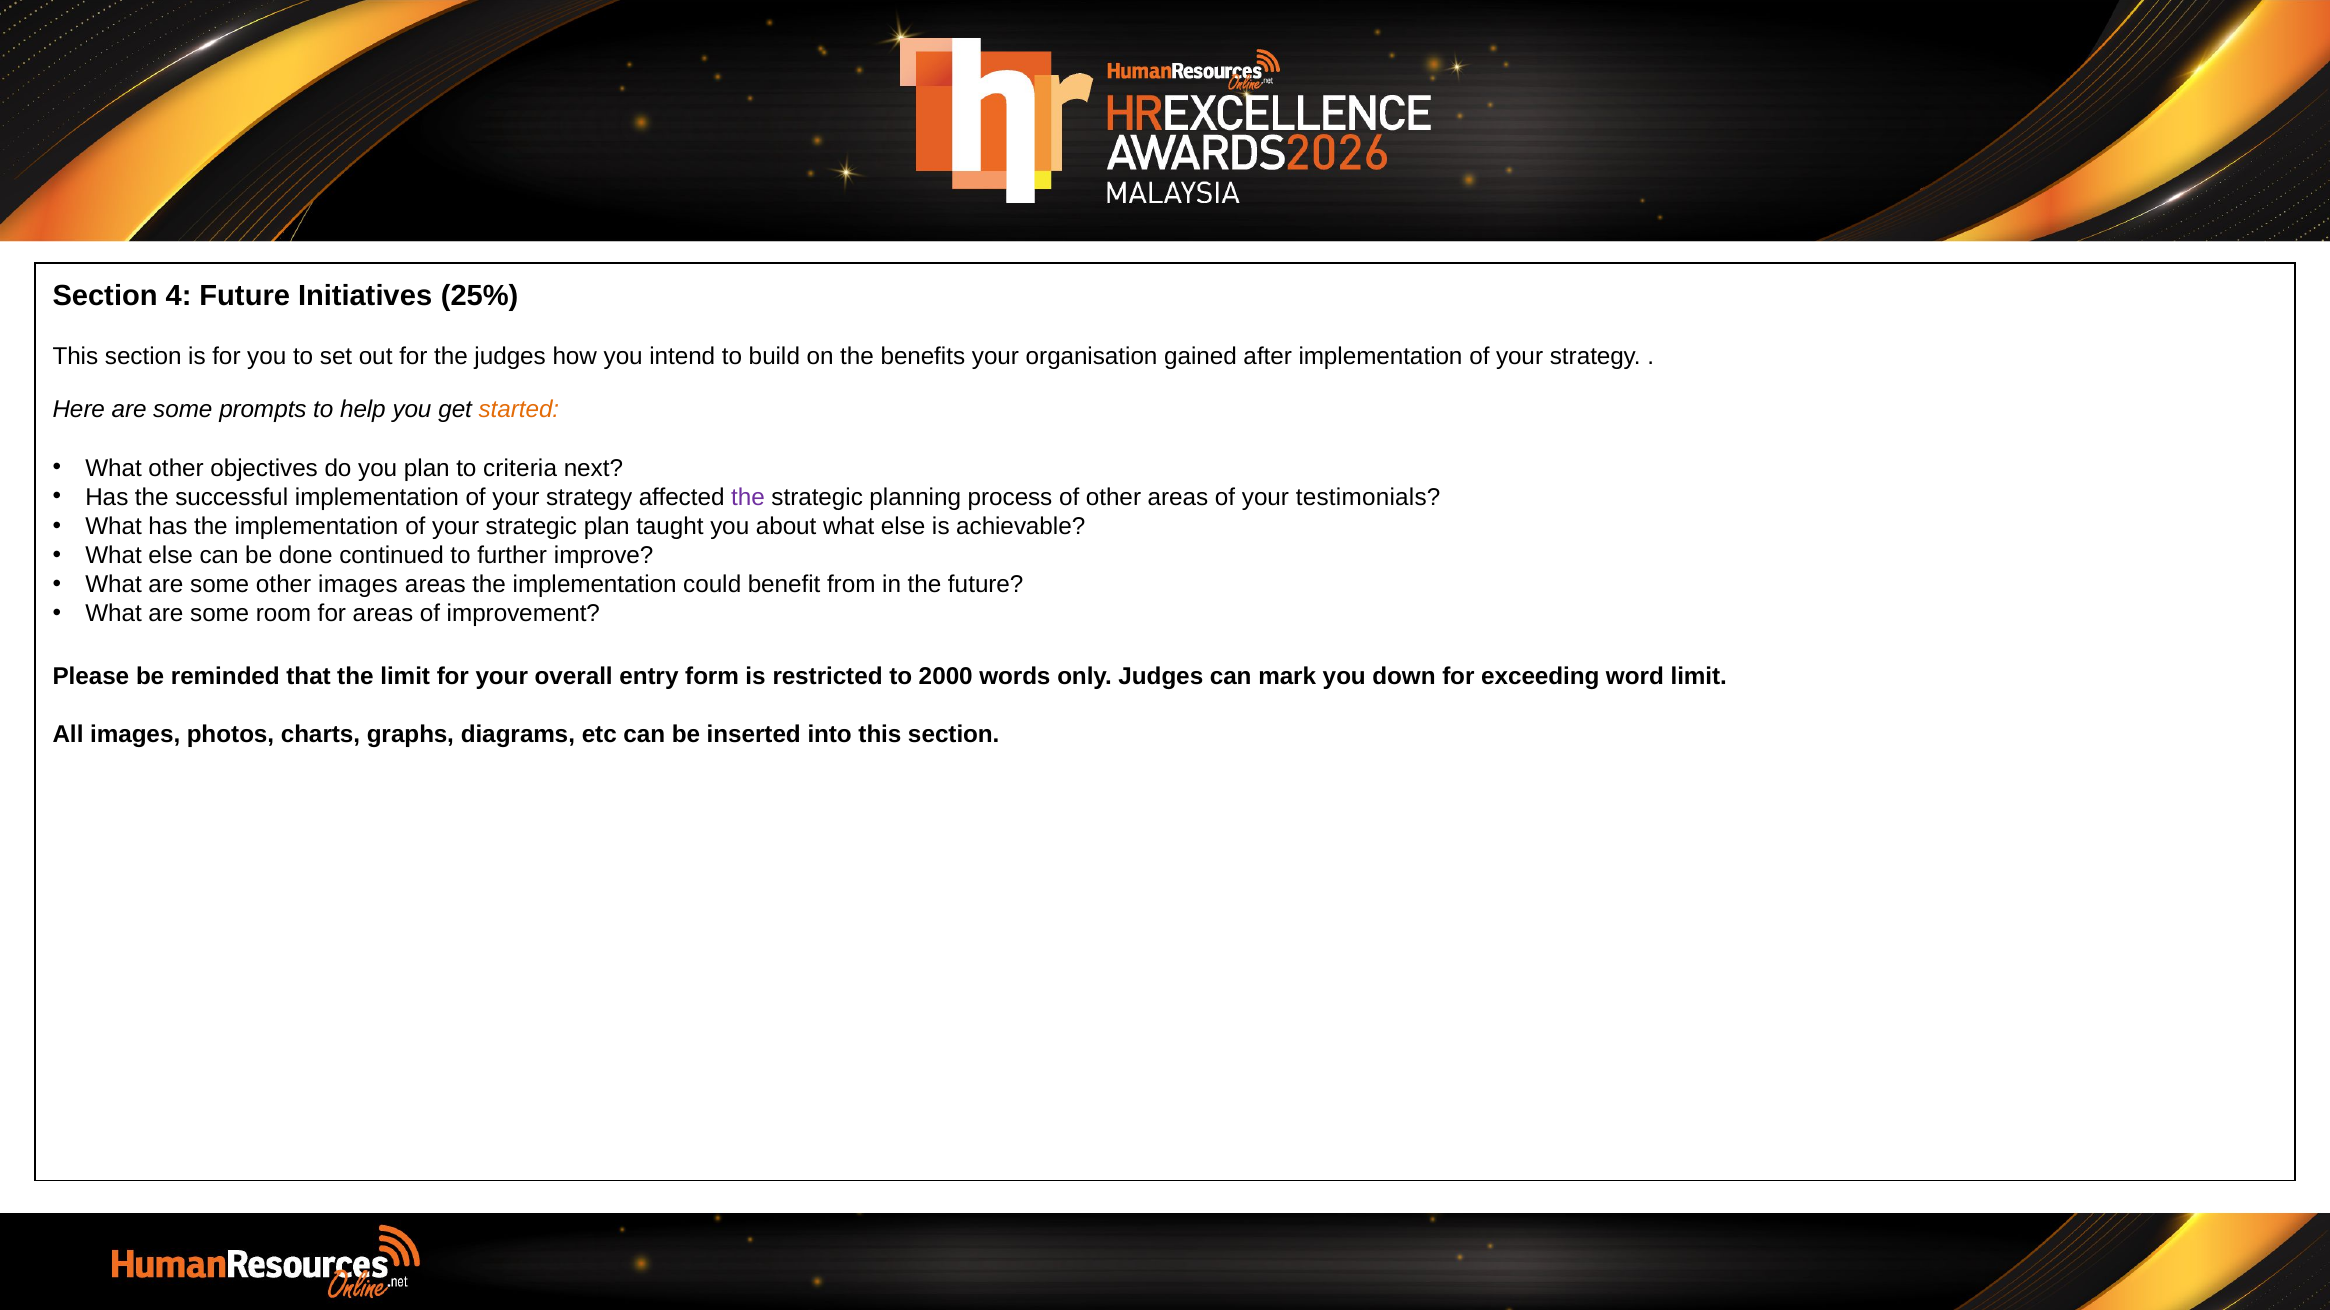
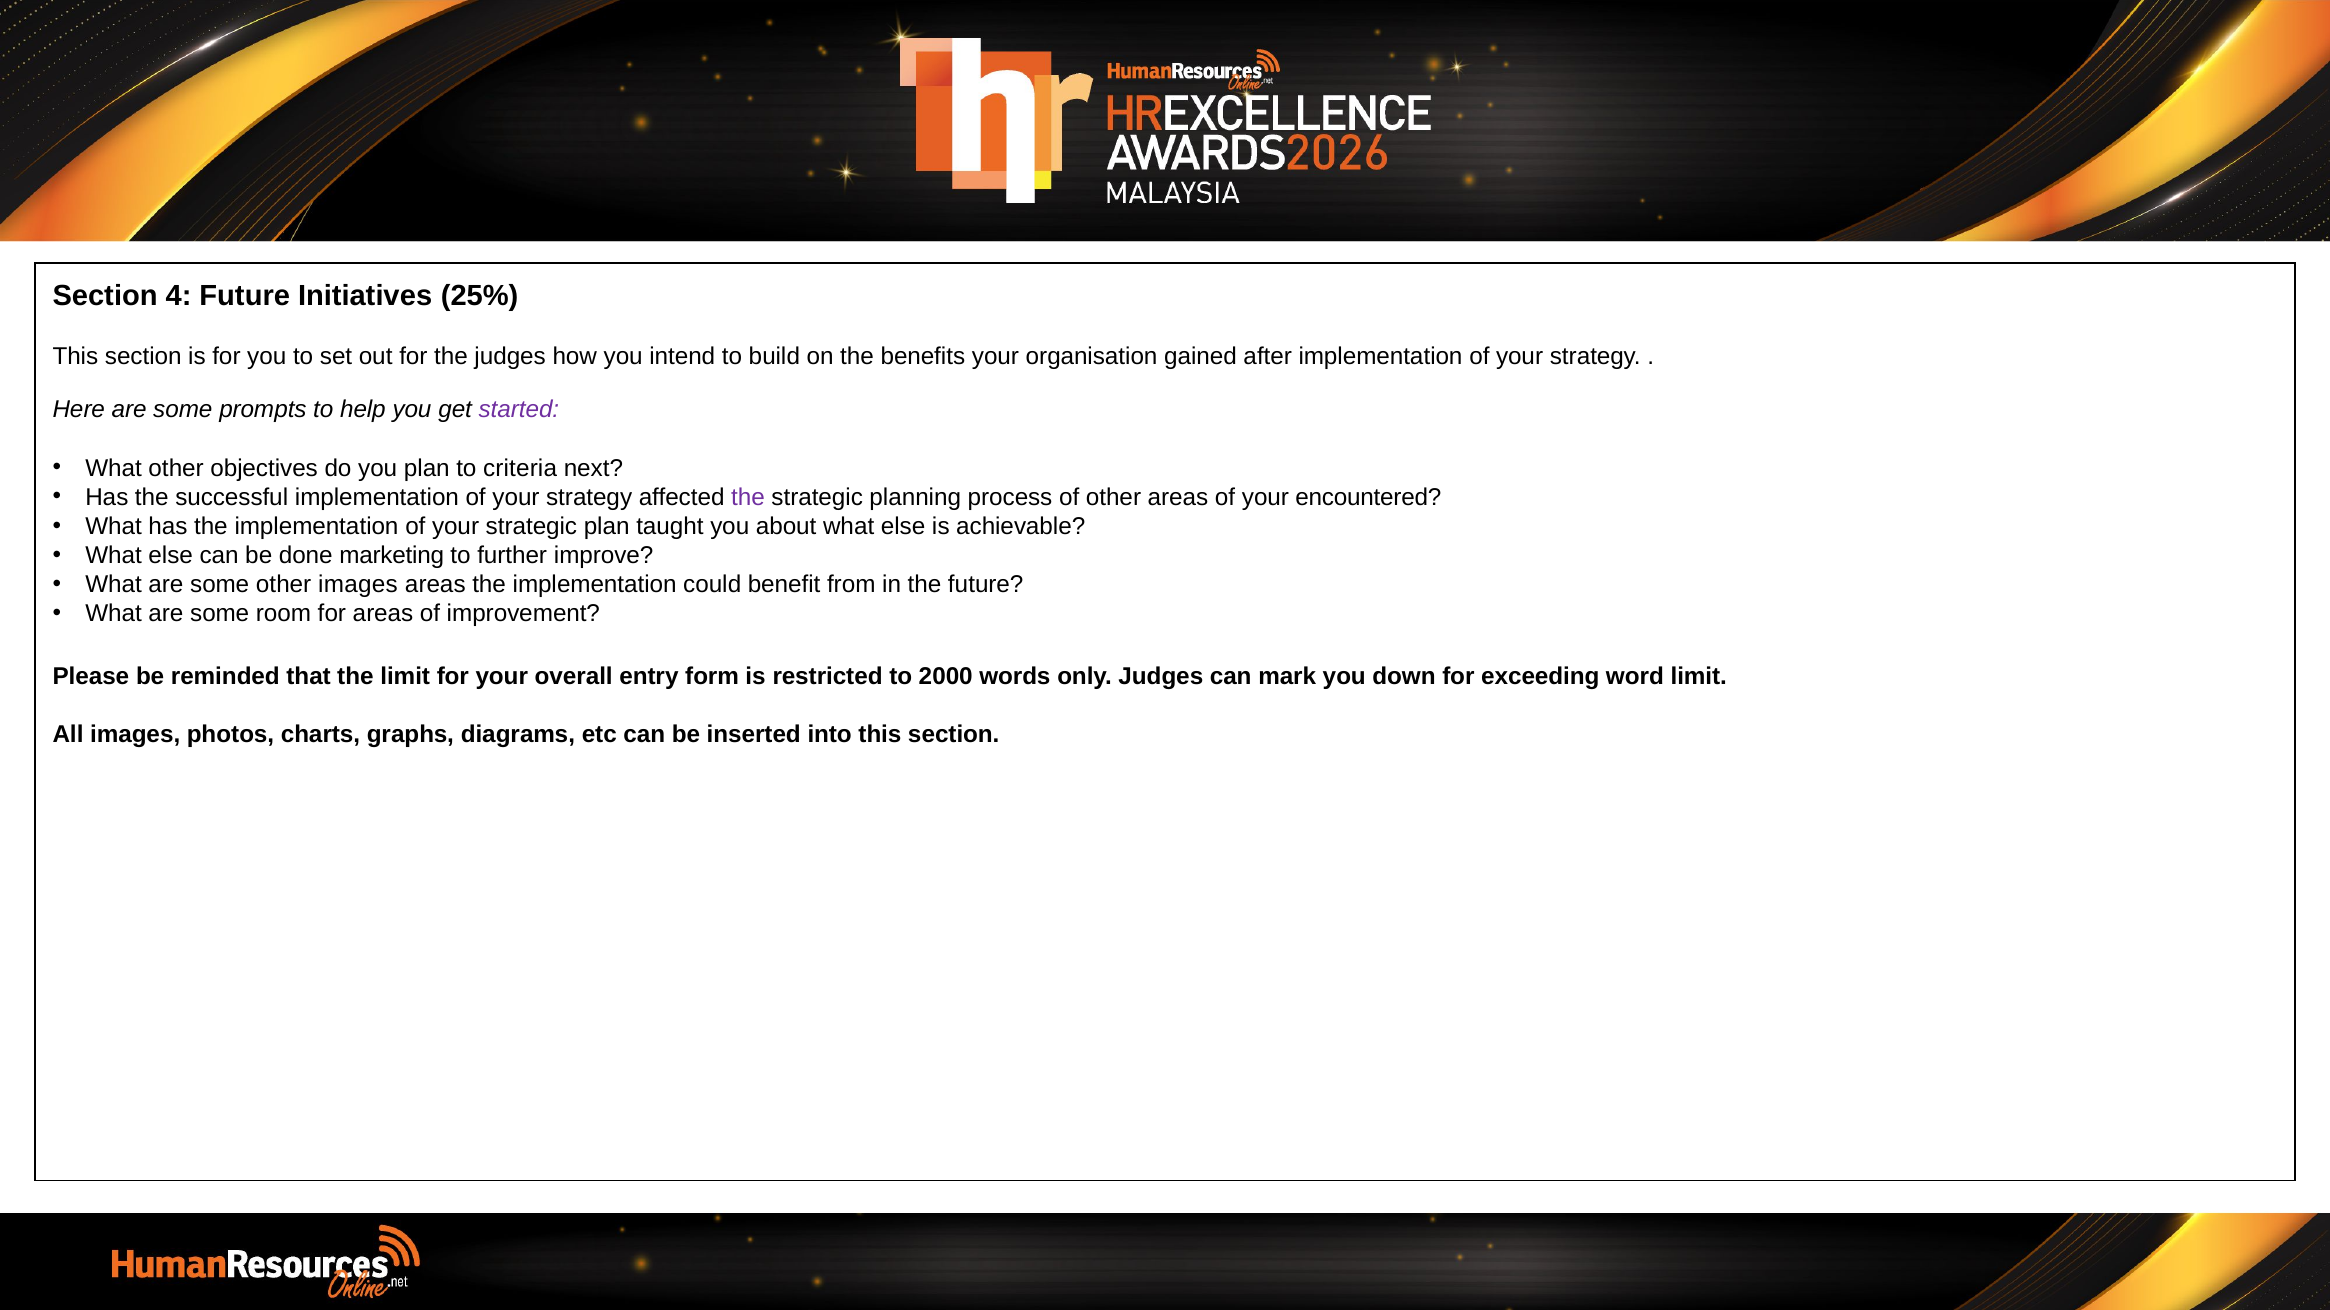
started colour: orange -> purple
testimonials: testimonials -> encountered
continued: continued -> marketing
